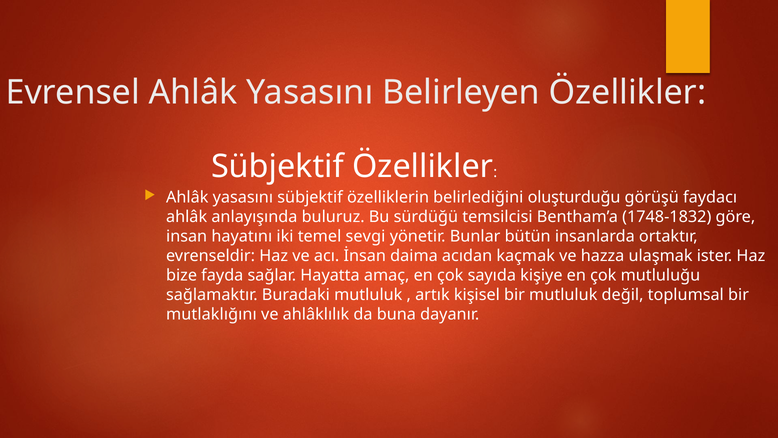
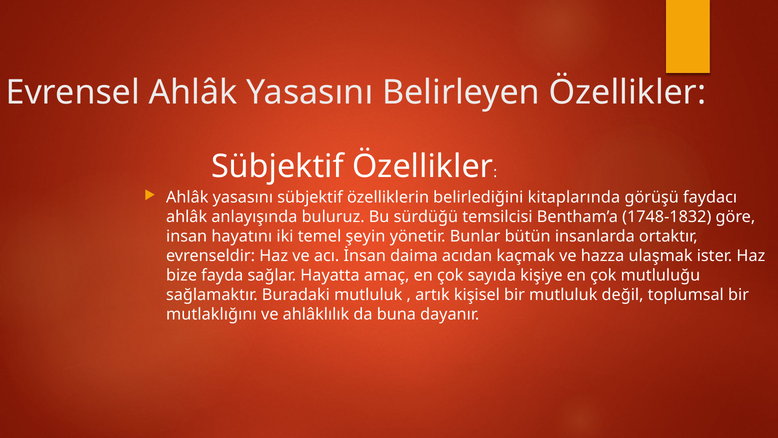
oluşturduğu: oluşturduğu -> kitaplarında
sevgi: sevgi -> şeyin
